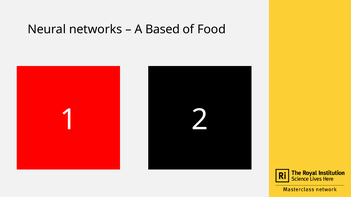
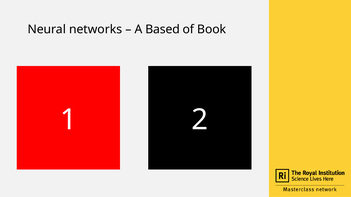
Food: Food -> Book
